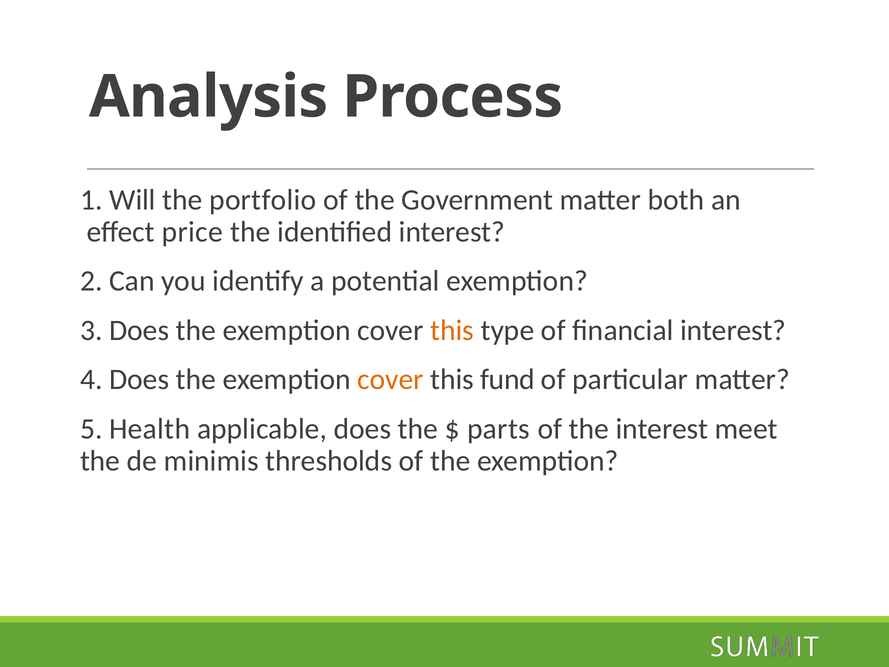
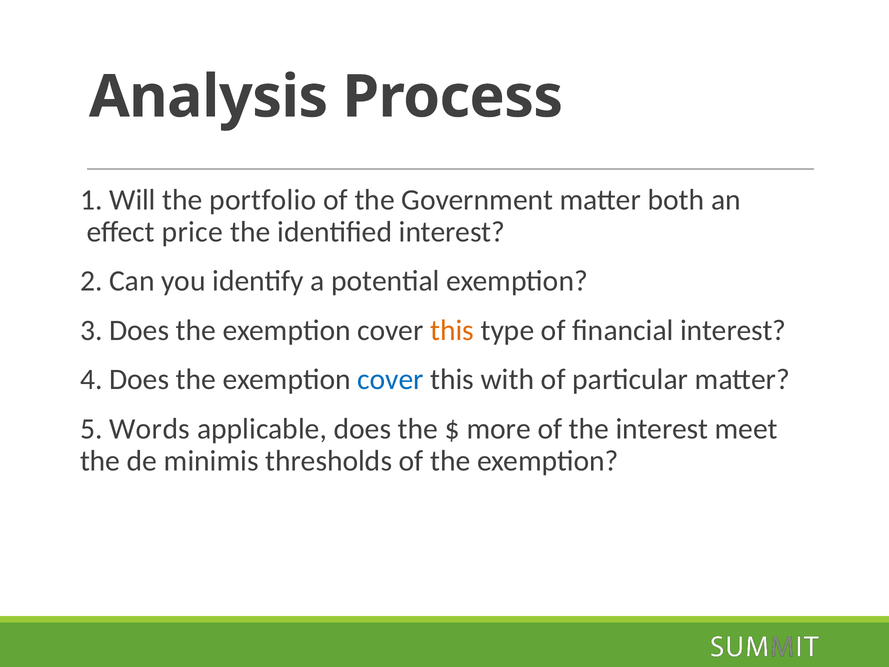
cover at (390, 380) colour: orange -> blue
fund: fund -> with
Health: Health -> Words
parts: parts -> more
